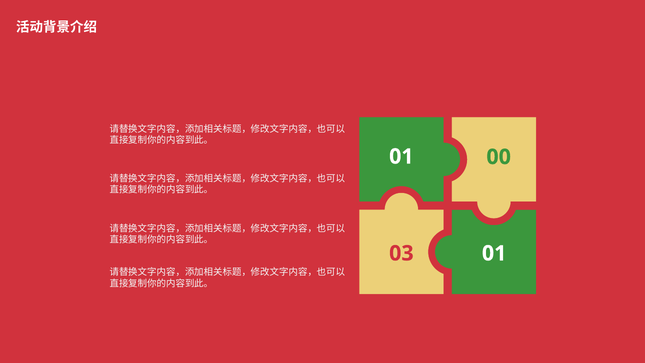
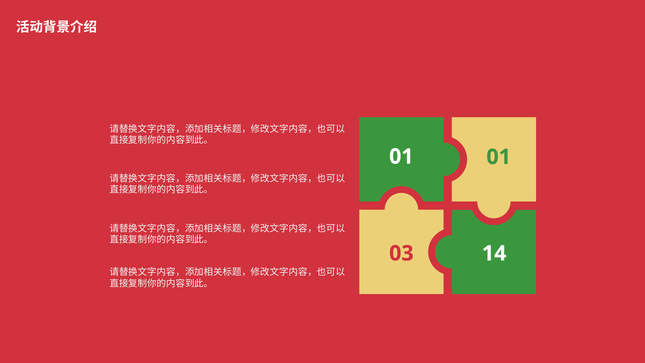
01 00: 00 -> 01
03 01: 01 -> 14
